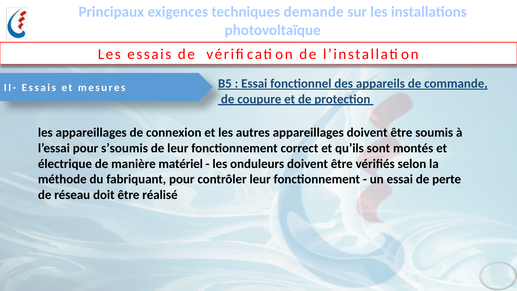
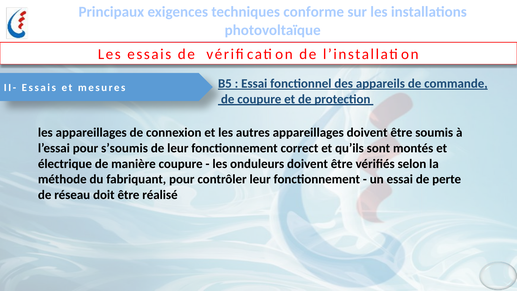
demande: demande -> conforme
manière matériel: matériel -> coupure
